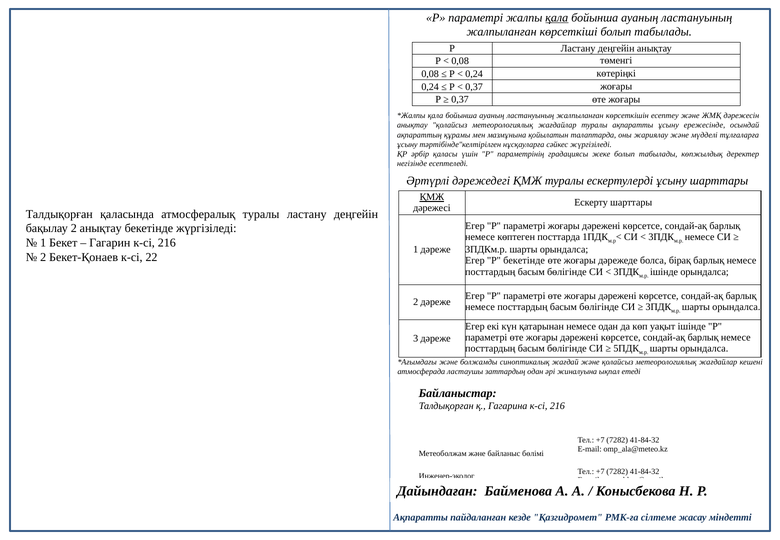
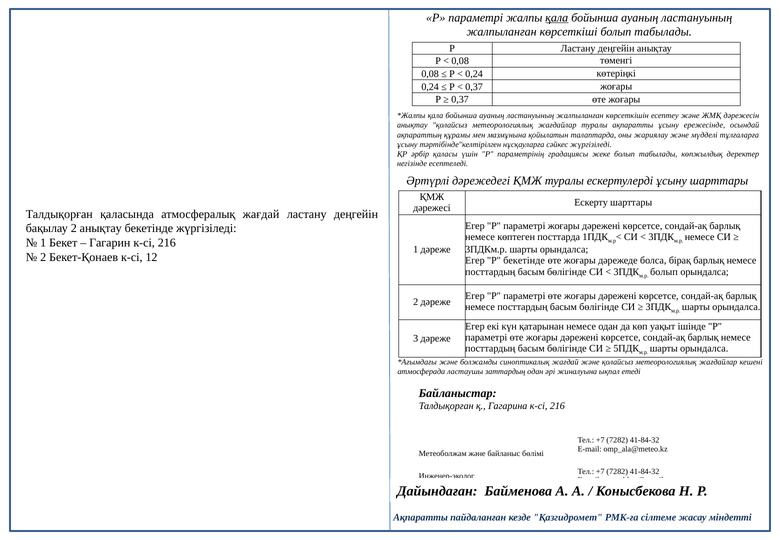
ҚМЖ at (432, 197) underline: present -> none
атмосфералық туралы: туралы -> жағдай
22: 22 -> 12
ішінде at (664, 272): ішінде -> болып
